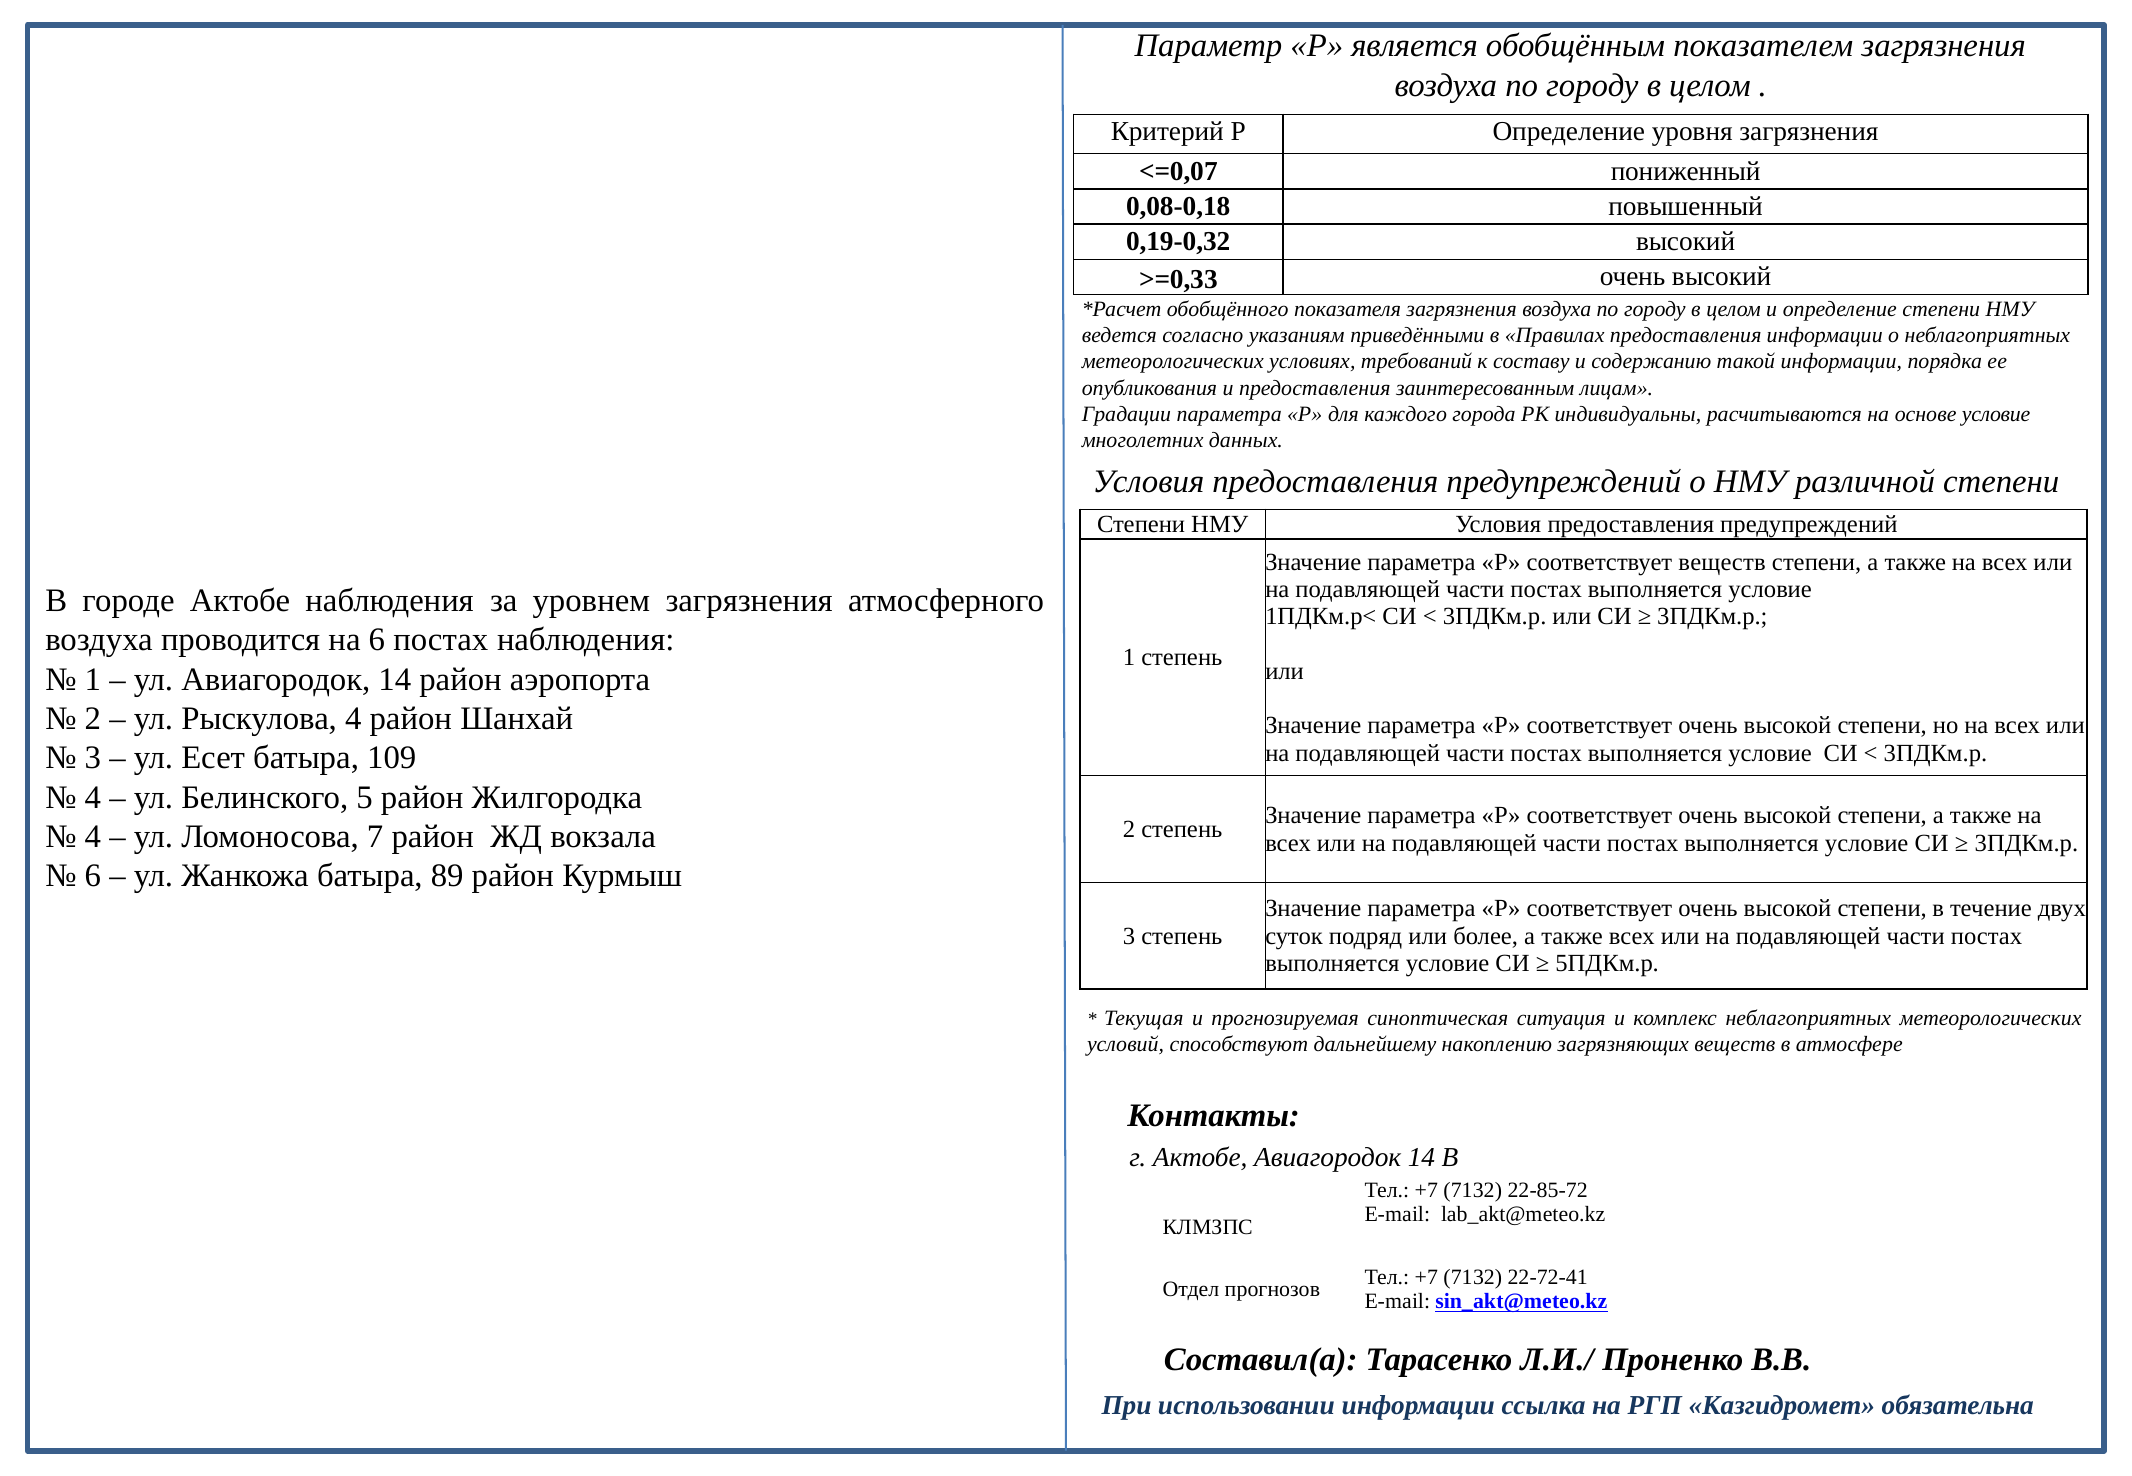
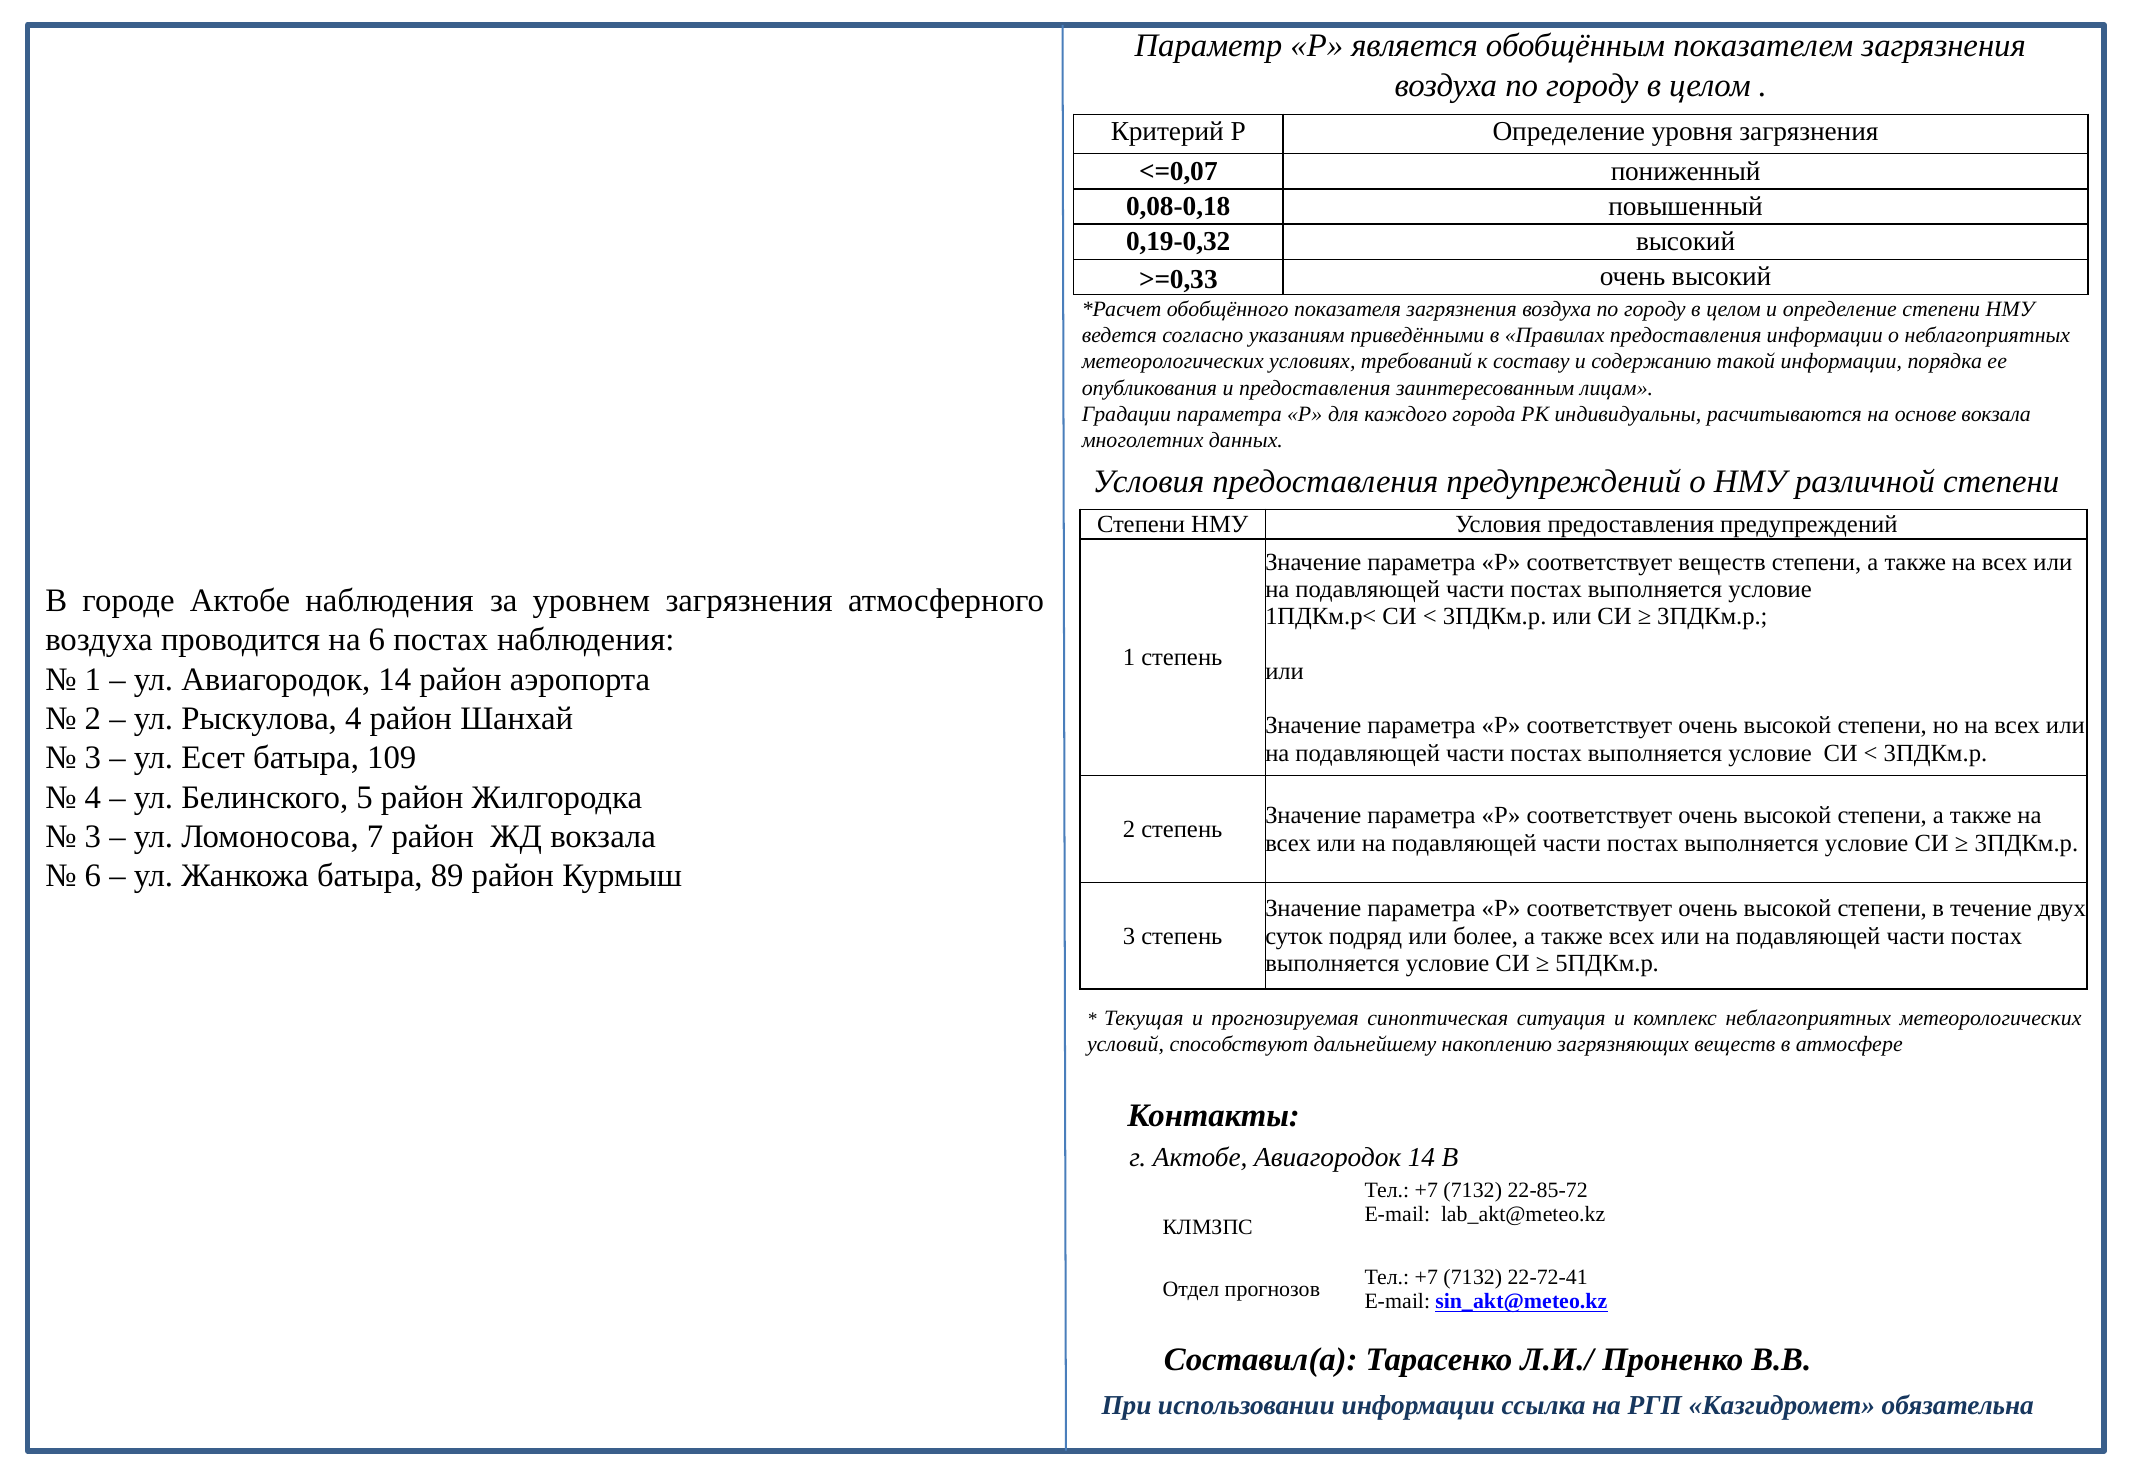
основе условие: условие -> вокзала
4 at (93, 837): 4 -> 3
